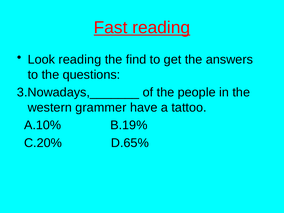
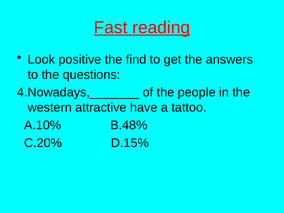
Look reading: reading -> positive
3.Nowadays,_______: 3.Nowadays,_______ -> 4.Nowadays,_______
grammer: grammer -> attractive
B.19%: B.19% -> B.48%
D.65%: D.65% -> D.15%
